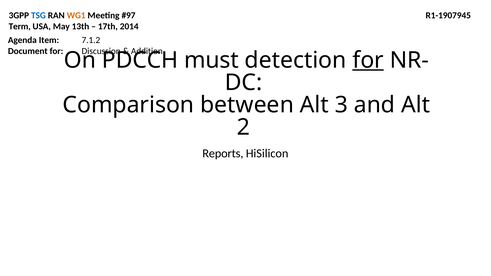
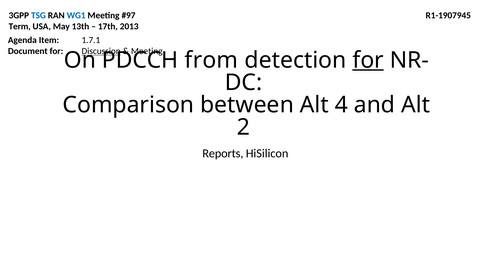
WG1 colour: orange -> blue
2014: 2014 -> 2013
7.1.2: 7.1.2 -> 1.7.1
Discussion underline: none -> present
Addition at (147, 51): Addition -> Meeting
must: must -> from
3: 3 -> 4
